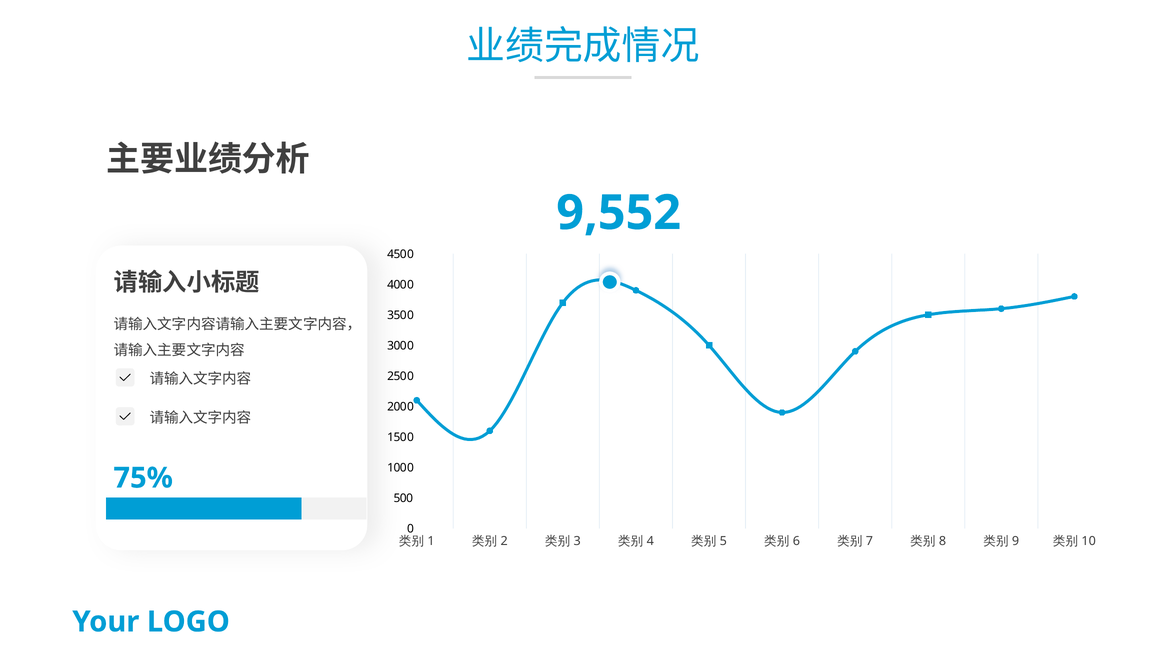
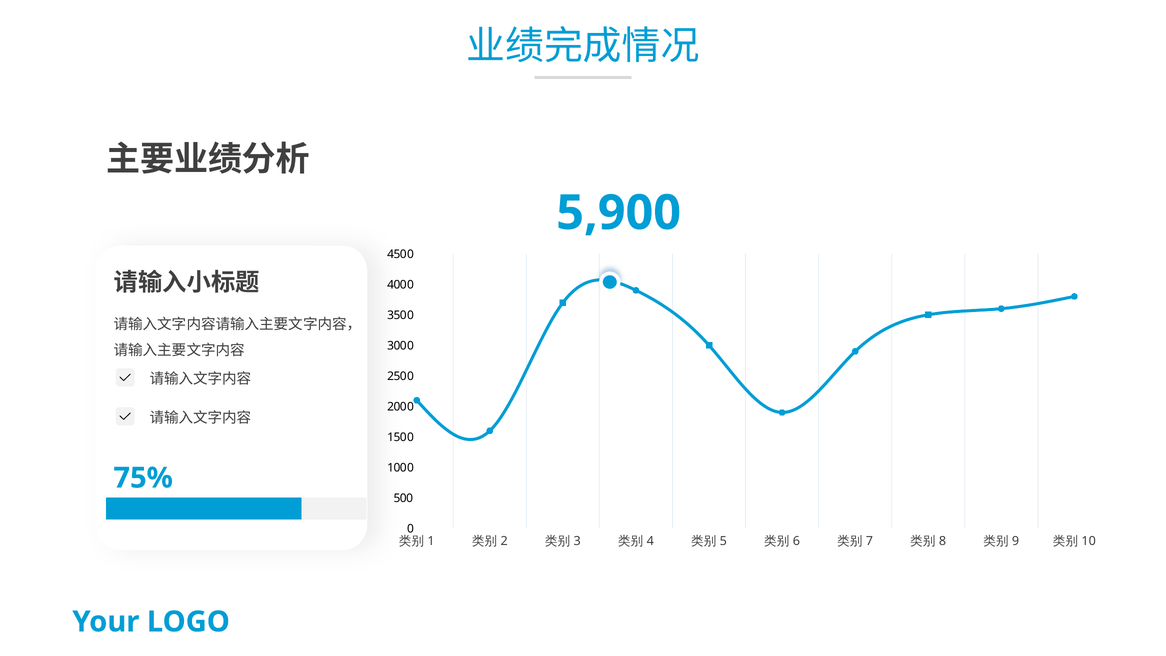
9,552: 9,552 -> 5,900
